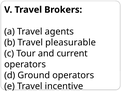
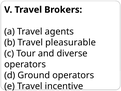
current: current -> diverse
